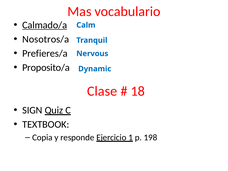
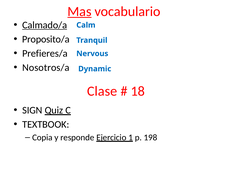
Mas underline: none -> present
Nosotros/a: Nosotros/a -> Proposito/a
Proposito/a: Proposito/a -> Nosotros/a
